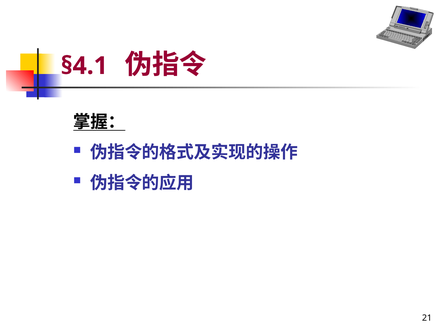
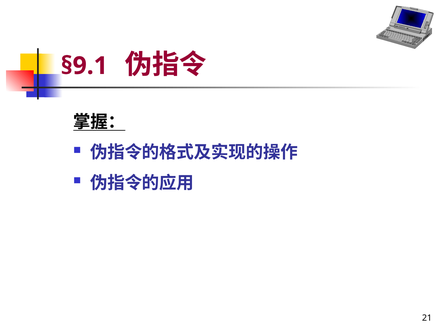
§4.1: §4.1 -> §9.1
